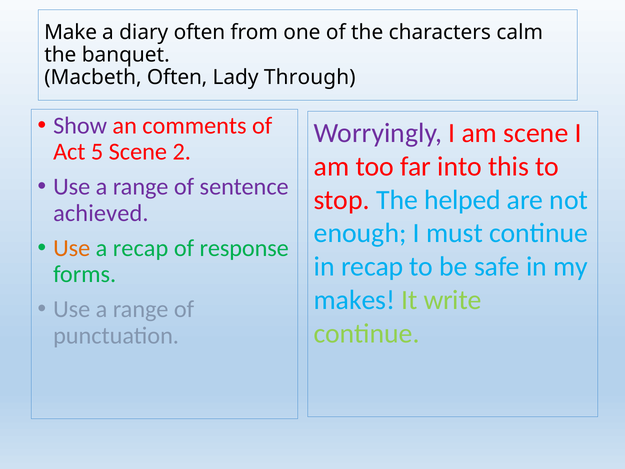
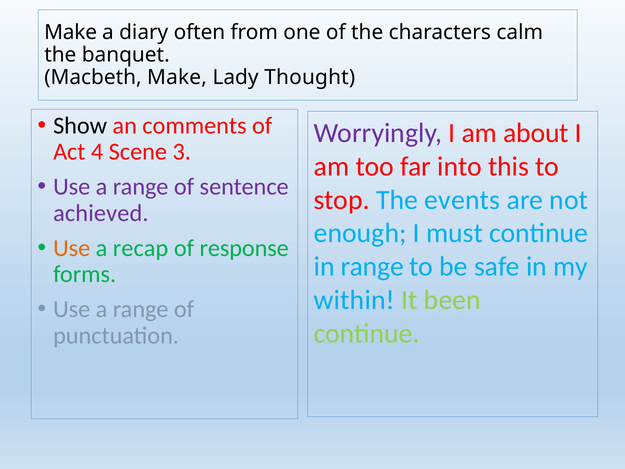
Macbeth Often: Often -> Make
Through: Through -> Thought
Show colour: purple -> black
am scene: scene -> about
5: 5 -> 4
2: 2 -> 3
helped: helped -> events
in recap: recap -> range
makes: makes -> within
write: write -> been
